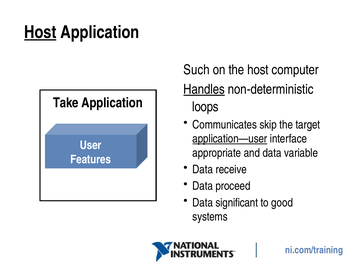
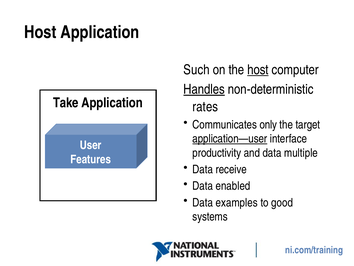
Host at (40, 32) underline: present -> none
host at (258, 70) underline: none -> present
loops: loops -> rates
skip: skip -> only
appropriate: appropriate -> productivity
variable: variable -> multiple
proceed: proceed -> enabled
significant: significant -> examples
